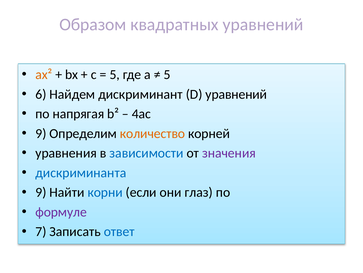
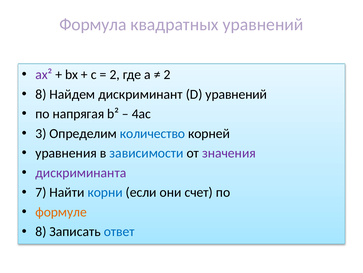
Образом: Образом -> Формула
ax² colour: orange -> purple
5 at (115, 74): 5 -> 2
5 at (167, 74): 5 -> 2
6 at (41, 94): 6 -> 8
9 at (41, 133): 9 -> 3
количество colour: orange -> blue
дискриминанта colour: blue -> purple
9 at (41, 192): 9 -> 7
глаз: глаз -> счет
формуле colour: purple -> orange
7 at (41, 231): 7 -> 8
